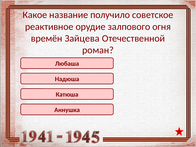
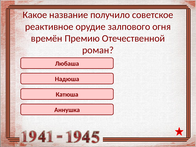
Зайцева: Зайцева -> Премию
